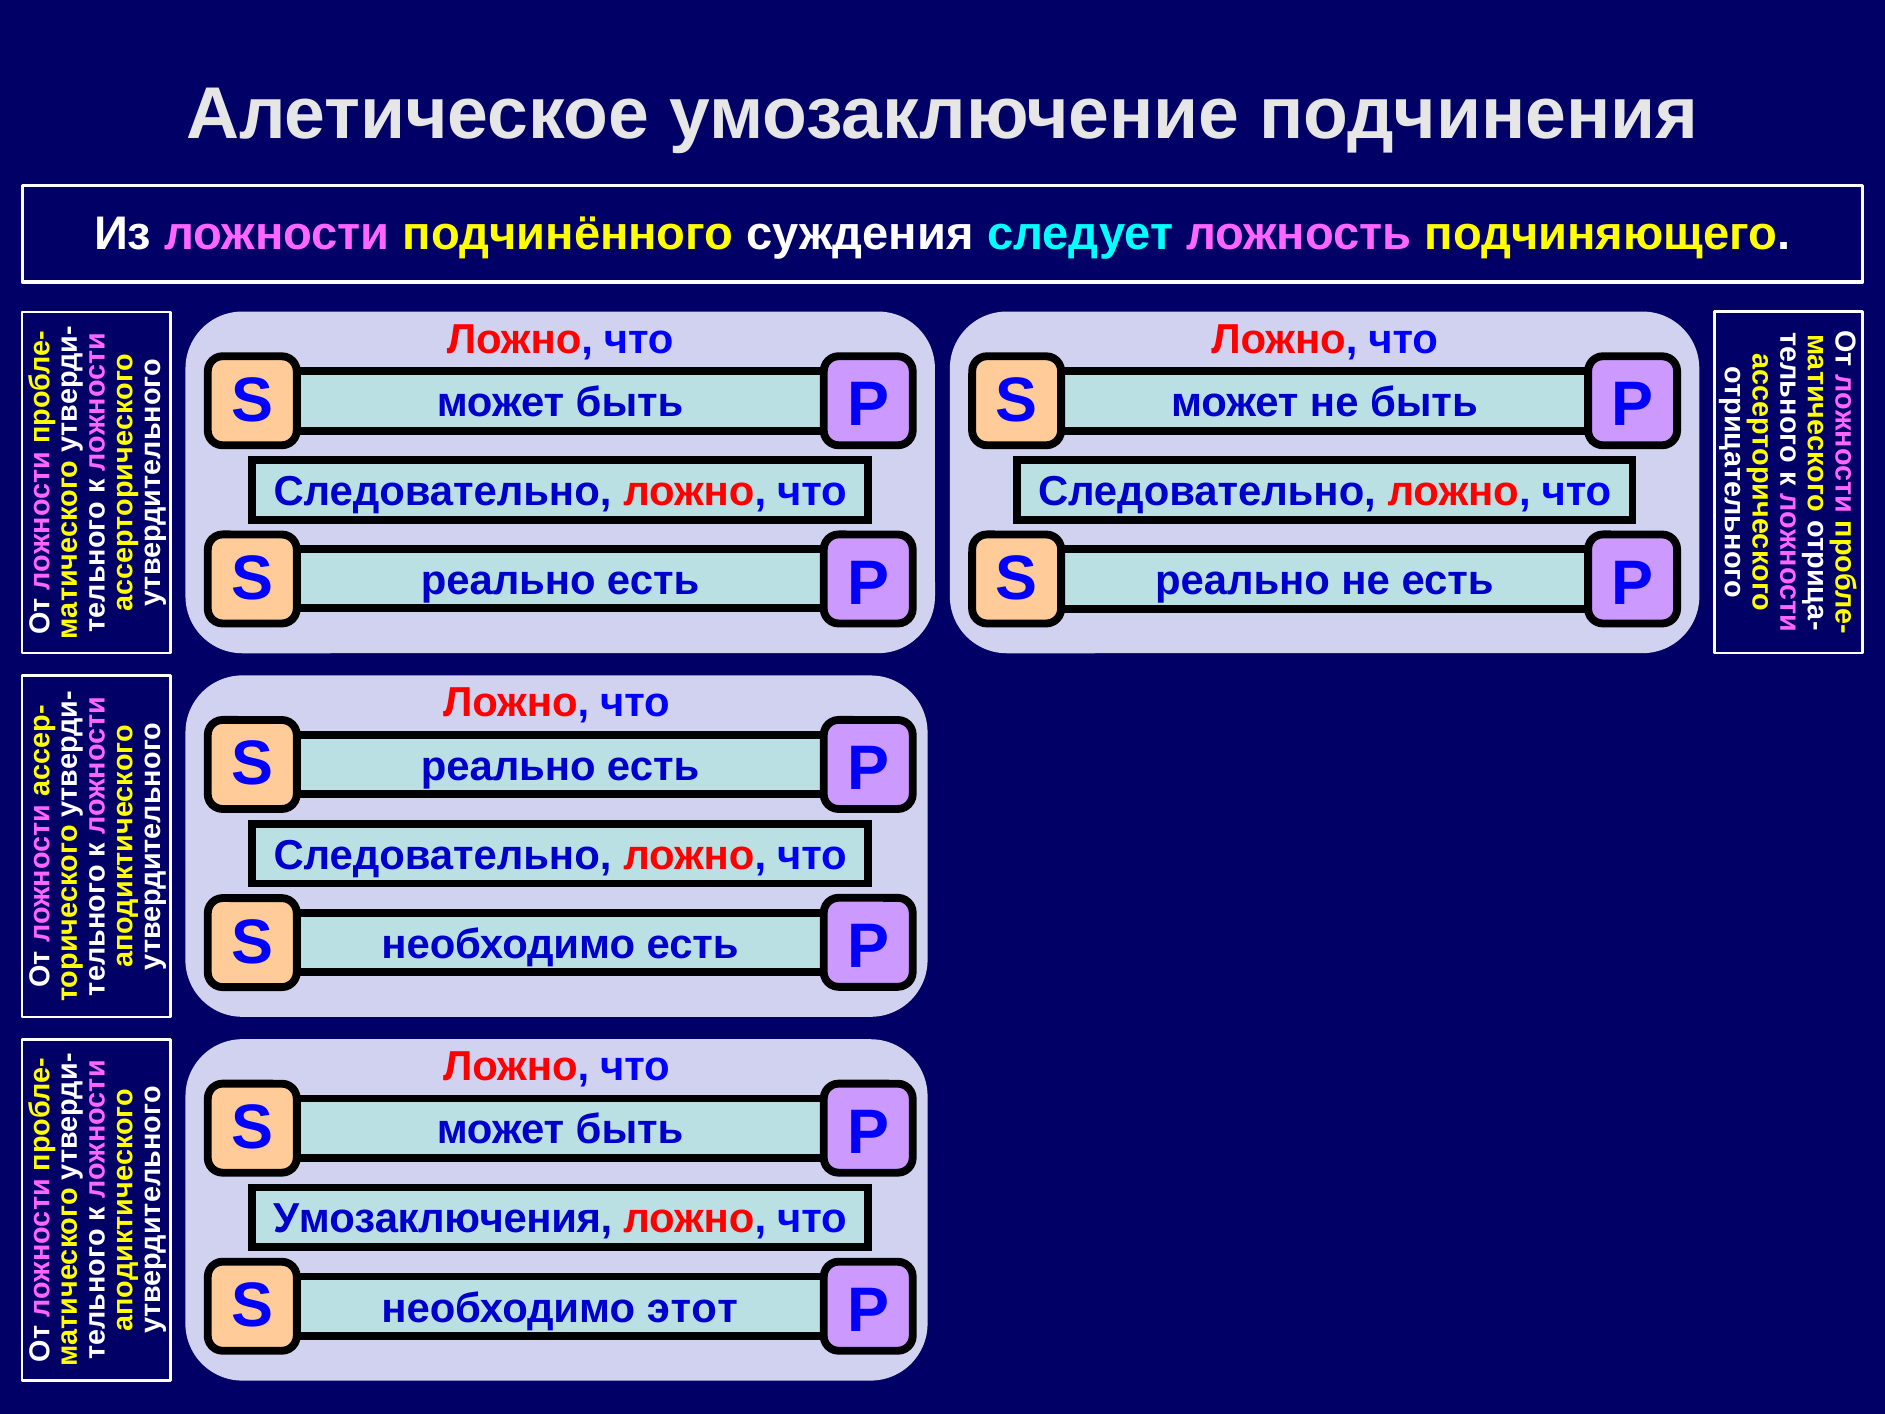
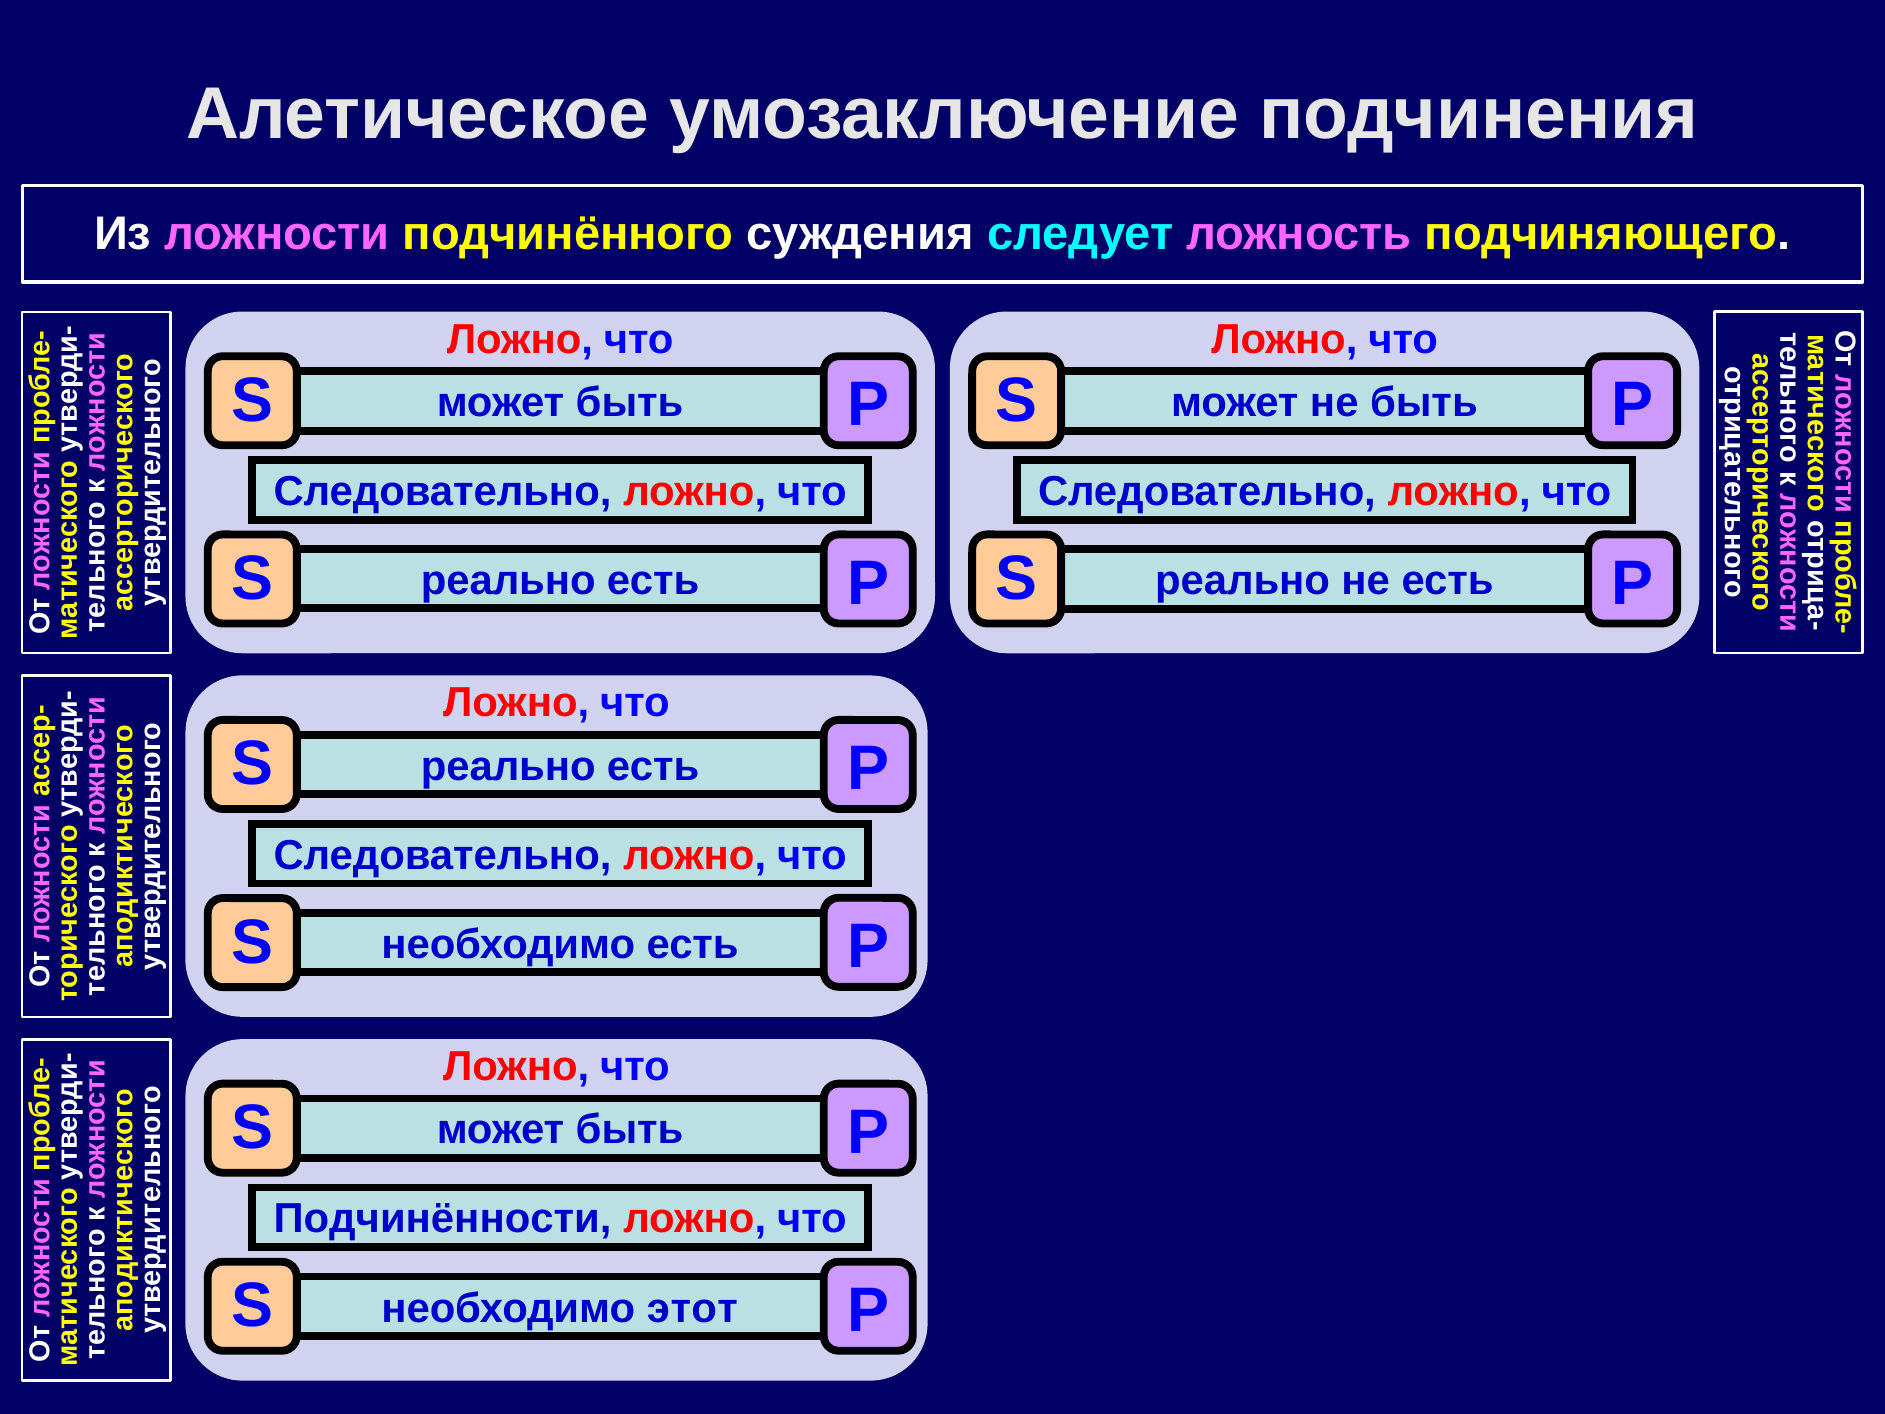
Умозаключения: Умозаключения -> Подчинённости
